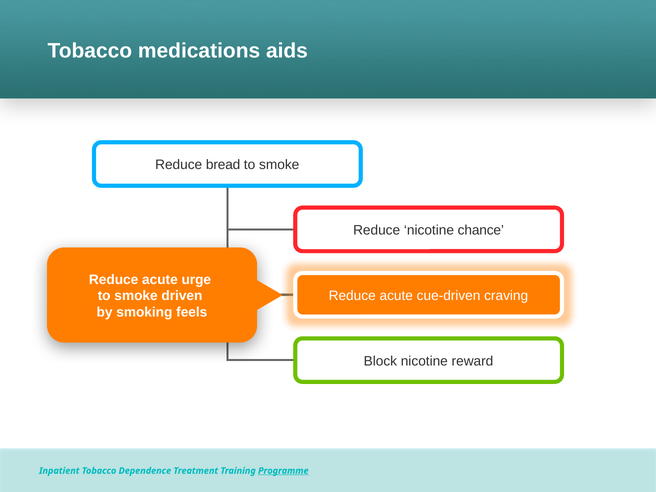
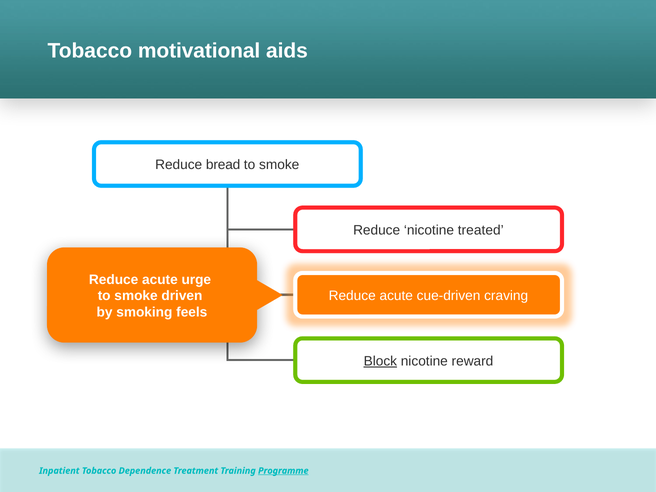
medications: medications -> motivational
chance: chance -> treated
Block underline: none -> present
